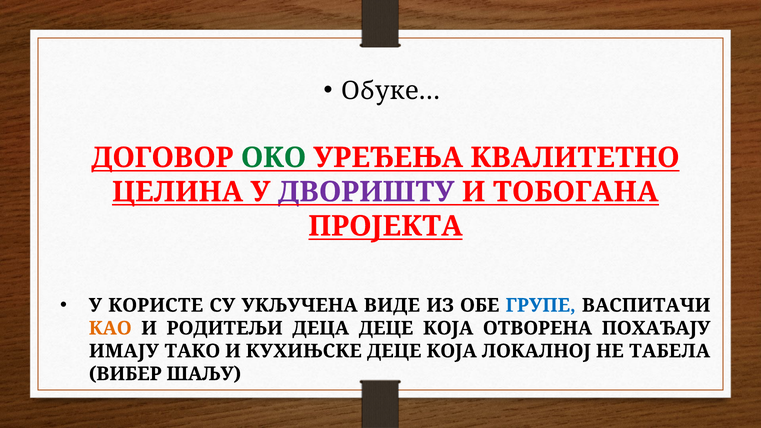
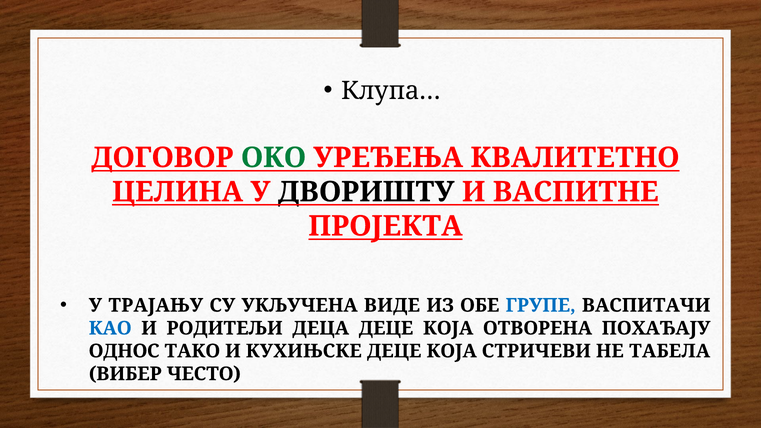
Обуке…: Обуке… -> Клупа…
ДВОРИШТУ colour: purple -> black
ТОБОГАНА: ТОБОГАНА -> ВАСПИТНЕ
КОРИСТЕ: КОРИСТЕ -> ТРАЈАЊУ
КАО colour: orange -> blue
ИМАЈУ: ИМАЈУ -> ОДНОС
ЛОКАЛНОЈ: ЛОКАЛНОЈ -> СТРИЧЕВИ
ШАЉУ: ШАЉУ -> ЧЕСТО
